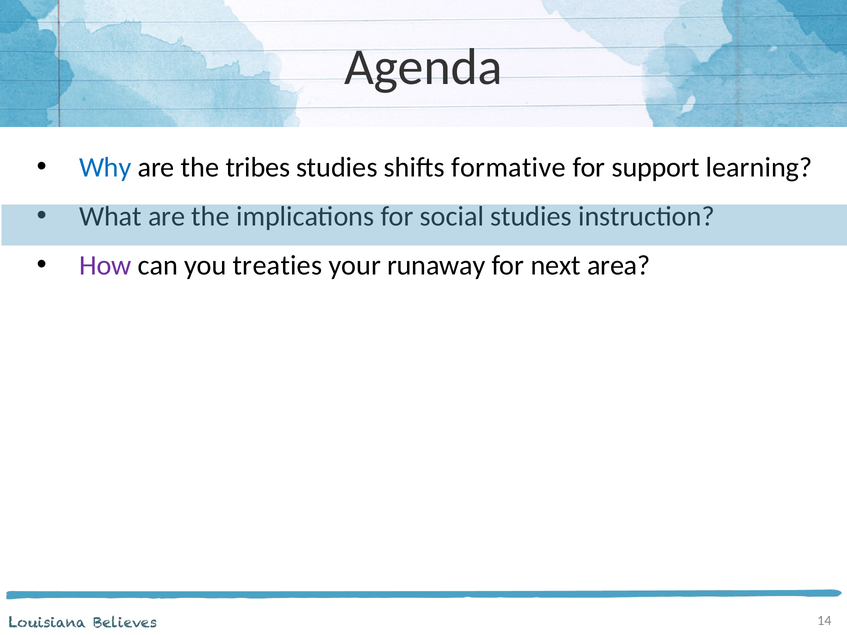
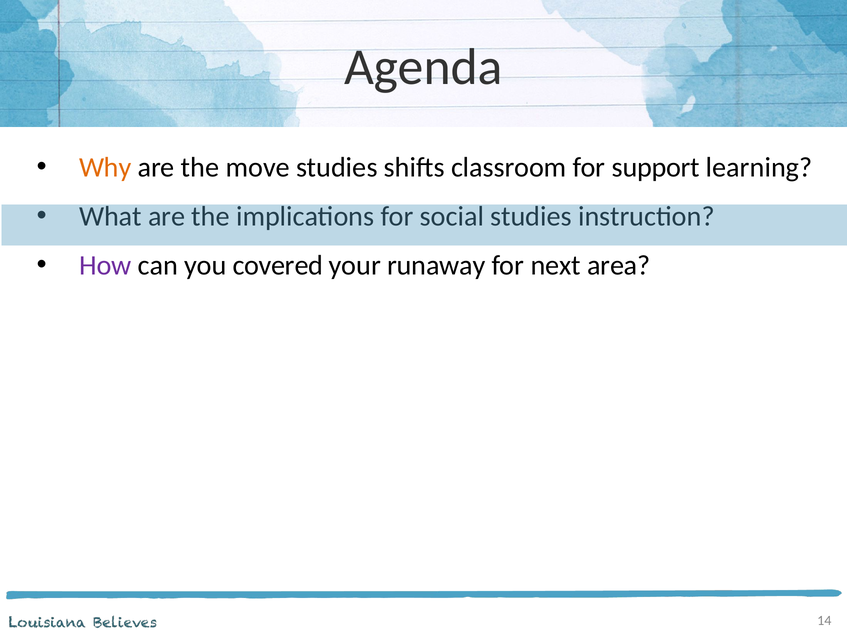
Why colour: blue -> orange
tribes: tribes -> move
formative: formative -> classroom
treaties: treaties -> covered
